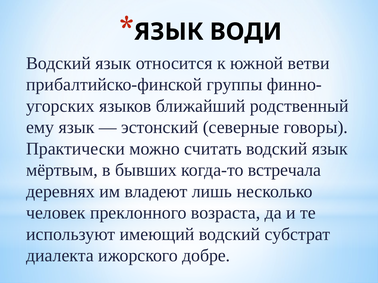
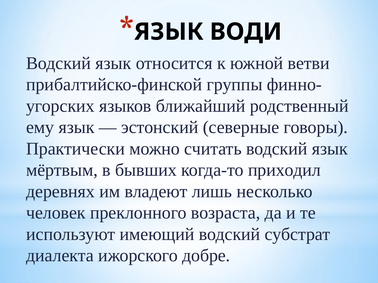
встречала: встречала -> приходил
